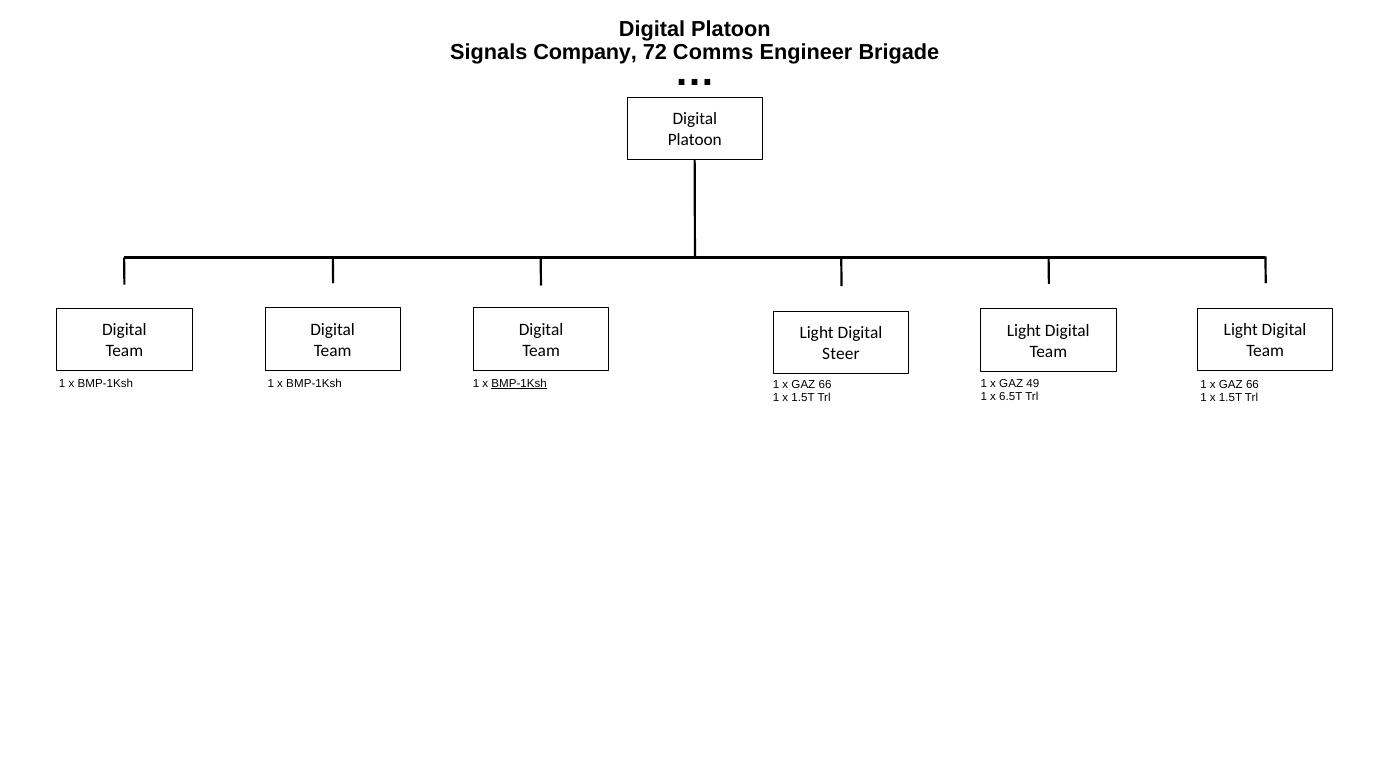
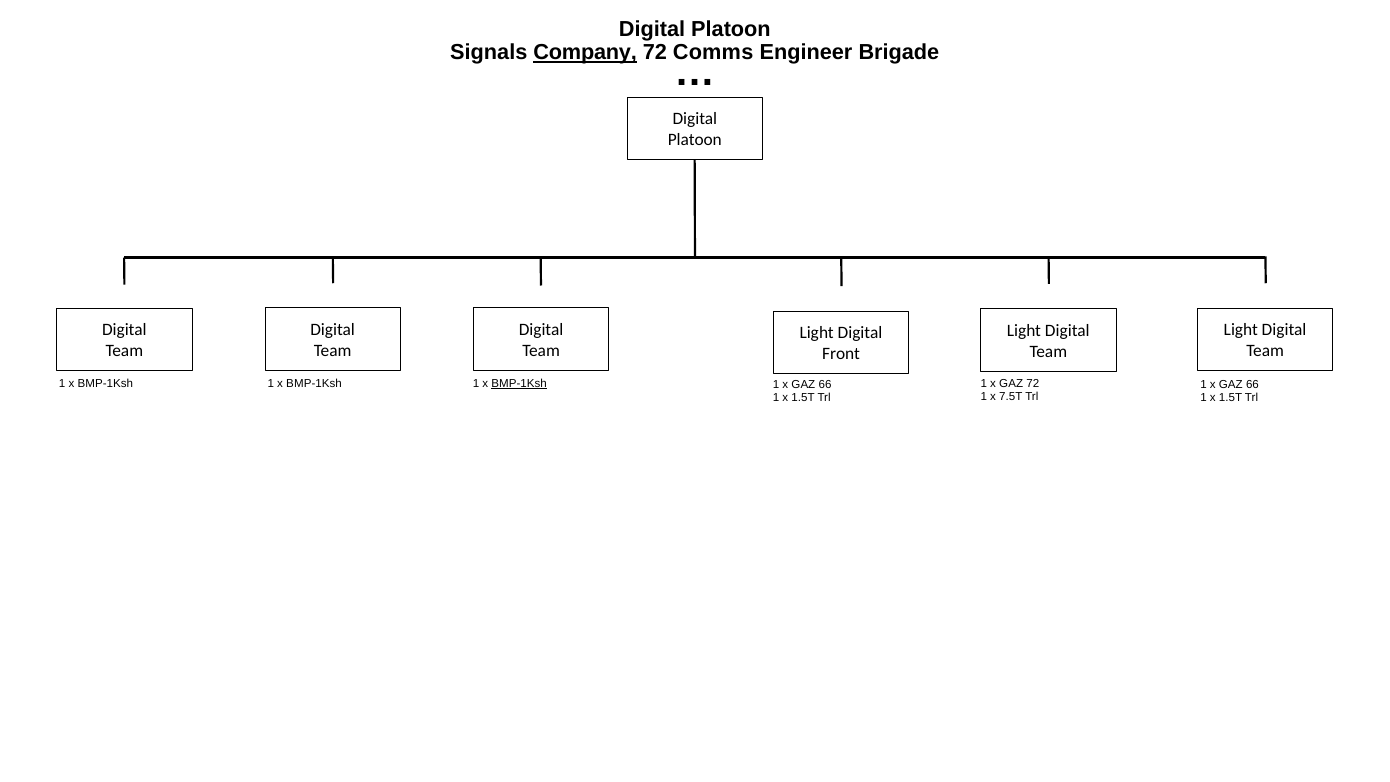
Company underline: none -> present
Steer: Steer -> Front
GAZ 49: 49 -> 72
6.5T: 6.5T -> 7.5T
